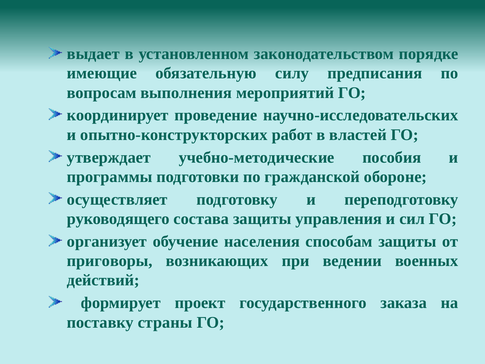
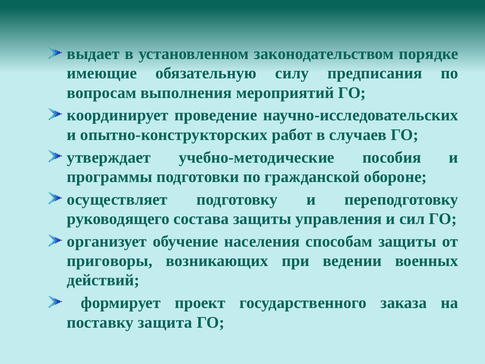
властей: властей -> случаев
страны: страны -> защита
